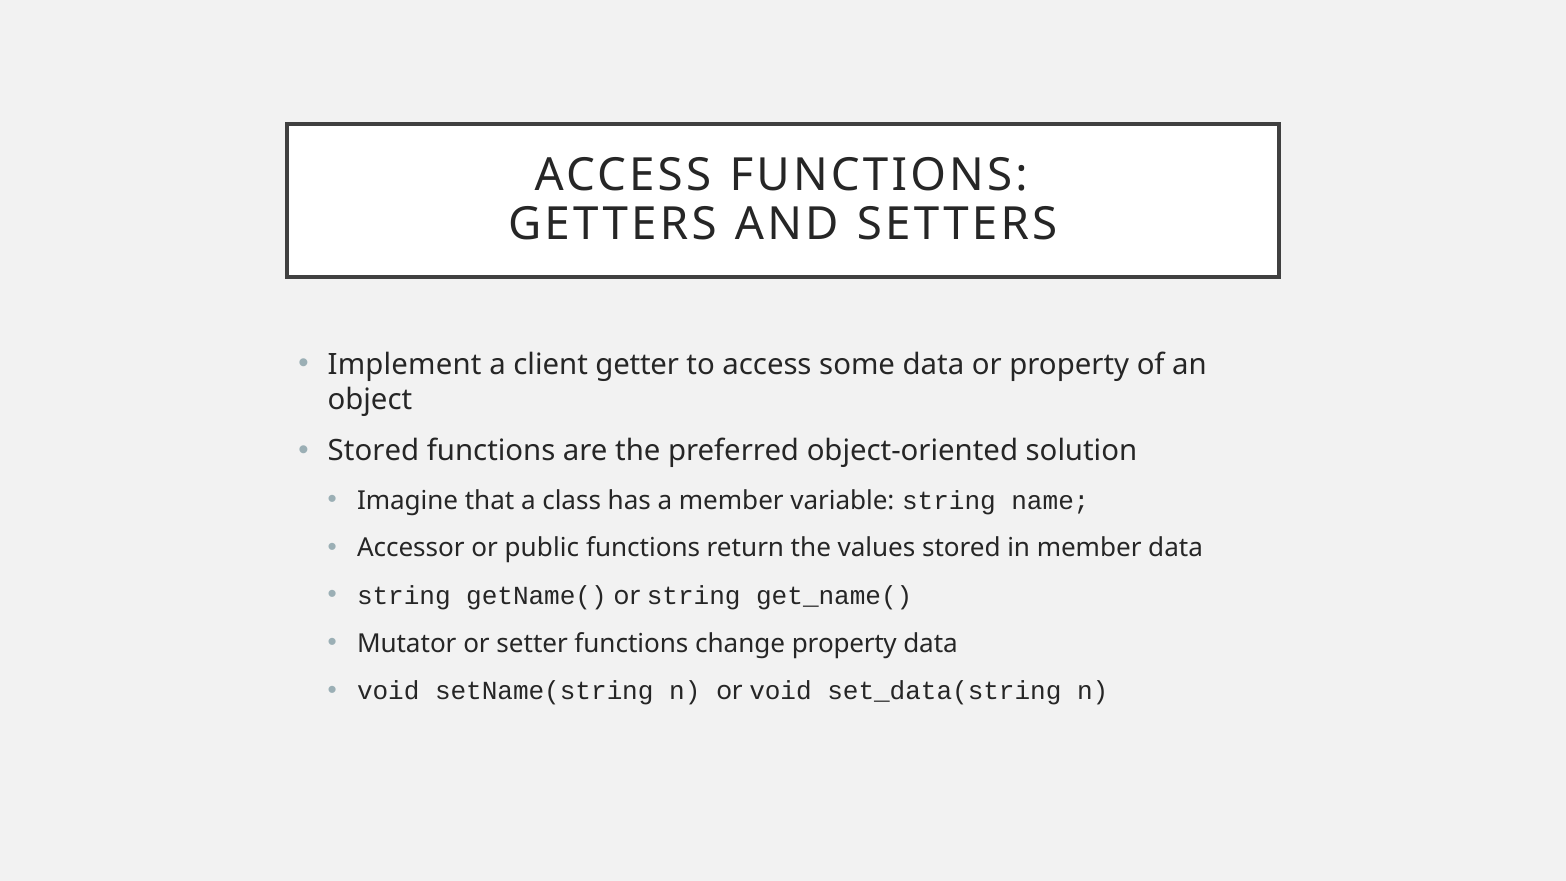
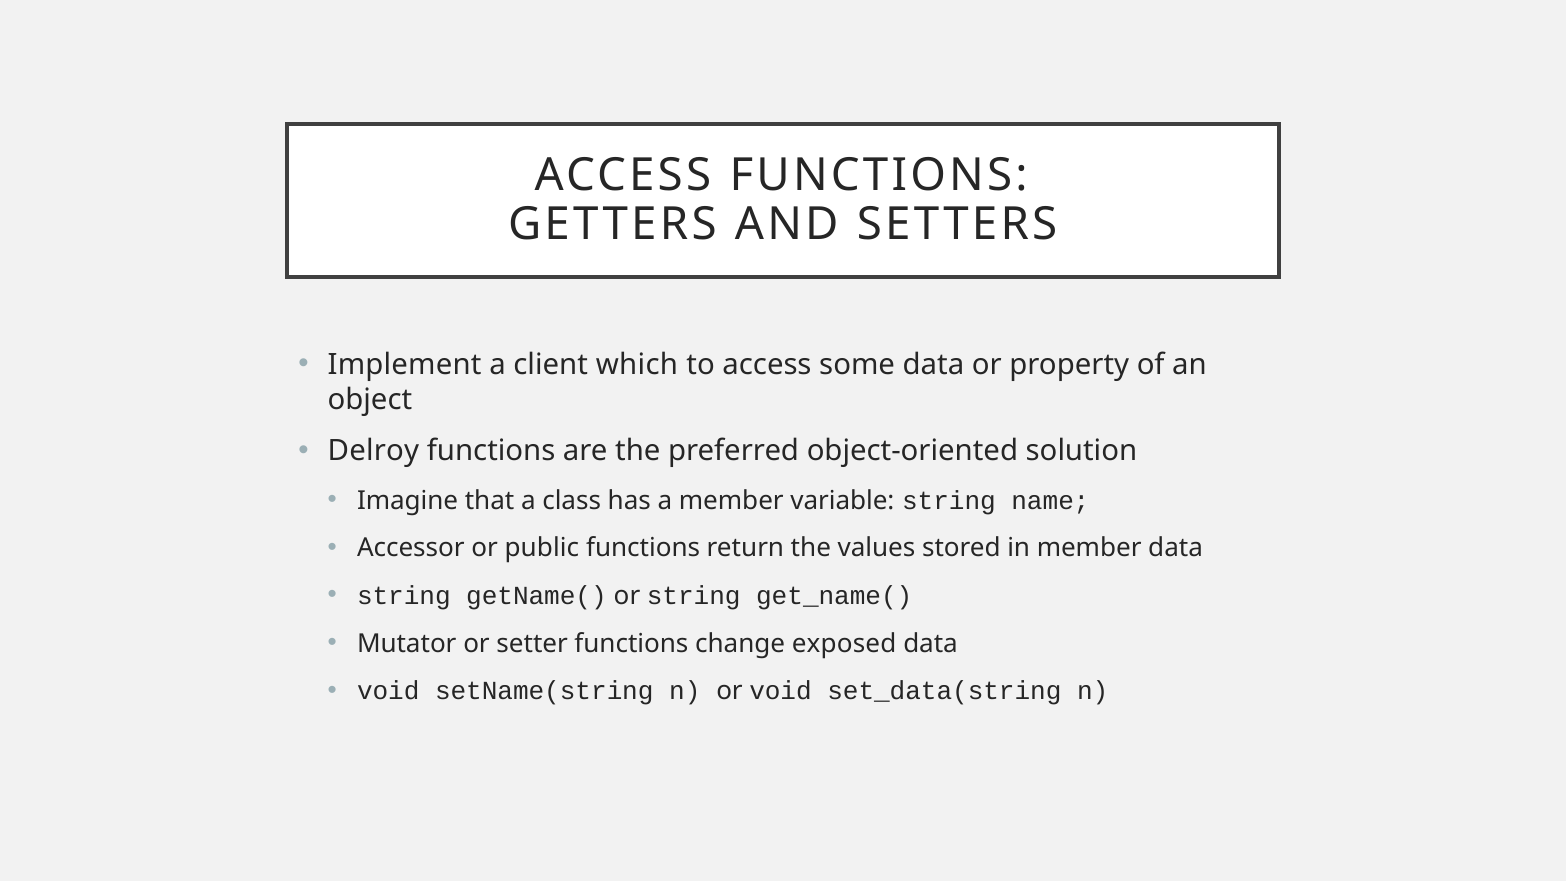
getter: getter -> which
Stored at (373, 451): Stored -> Delroy
change property: property -> exposed
